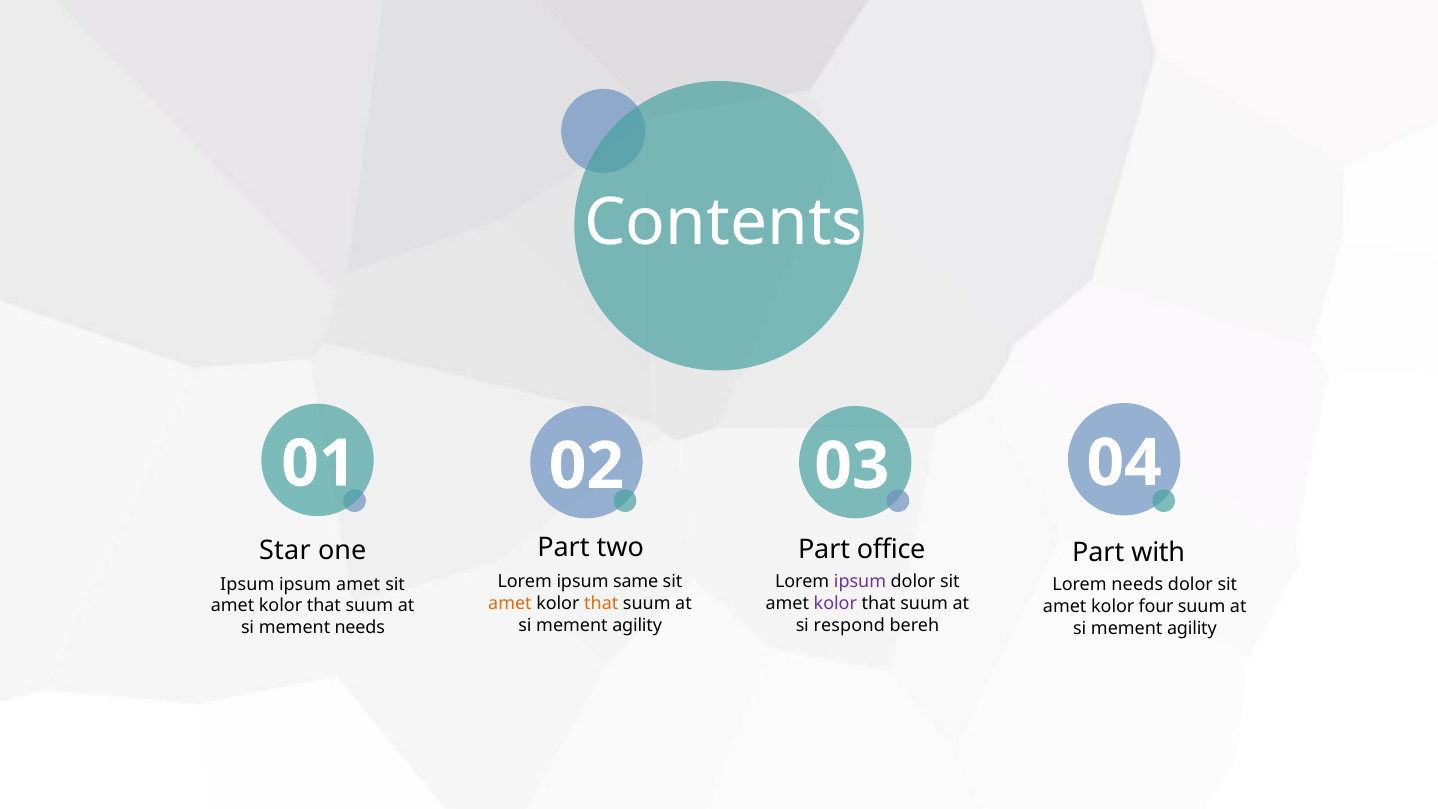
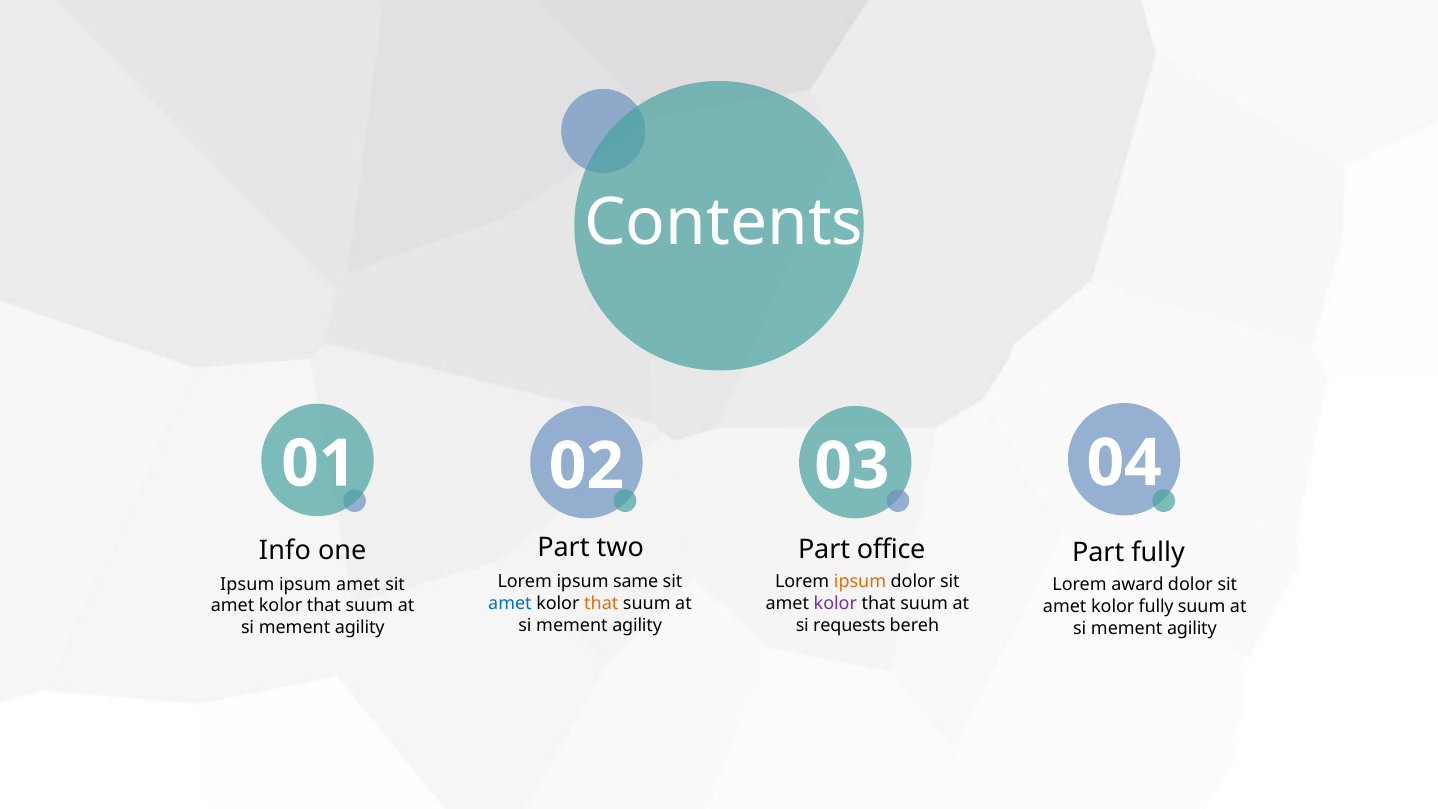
Star: Star -> Info
Part with: with -> fully
ipsum at (860, 582) colour: purple -> orange
Lorem needs: needs -> award
amet at (510, 604) colour: orange -> blue
kolor four: four -> fully
respond: respond -> requests
needs at (360, 627): needs -> agility
